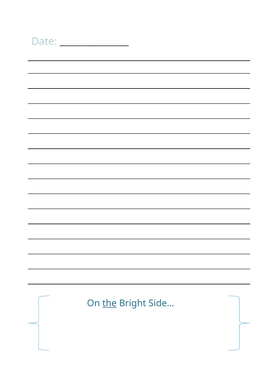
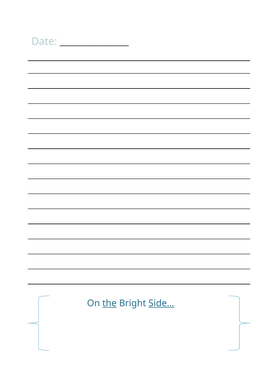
Side… underline: none -> present
